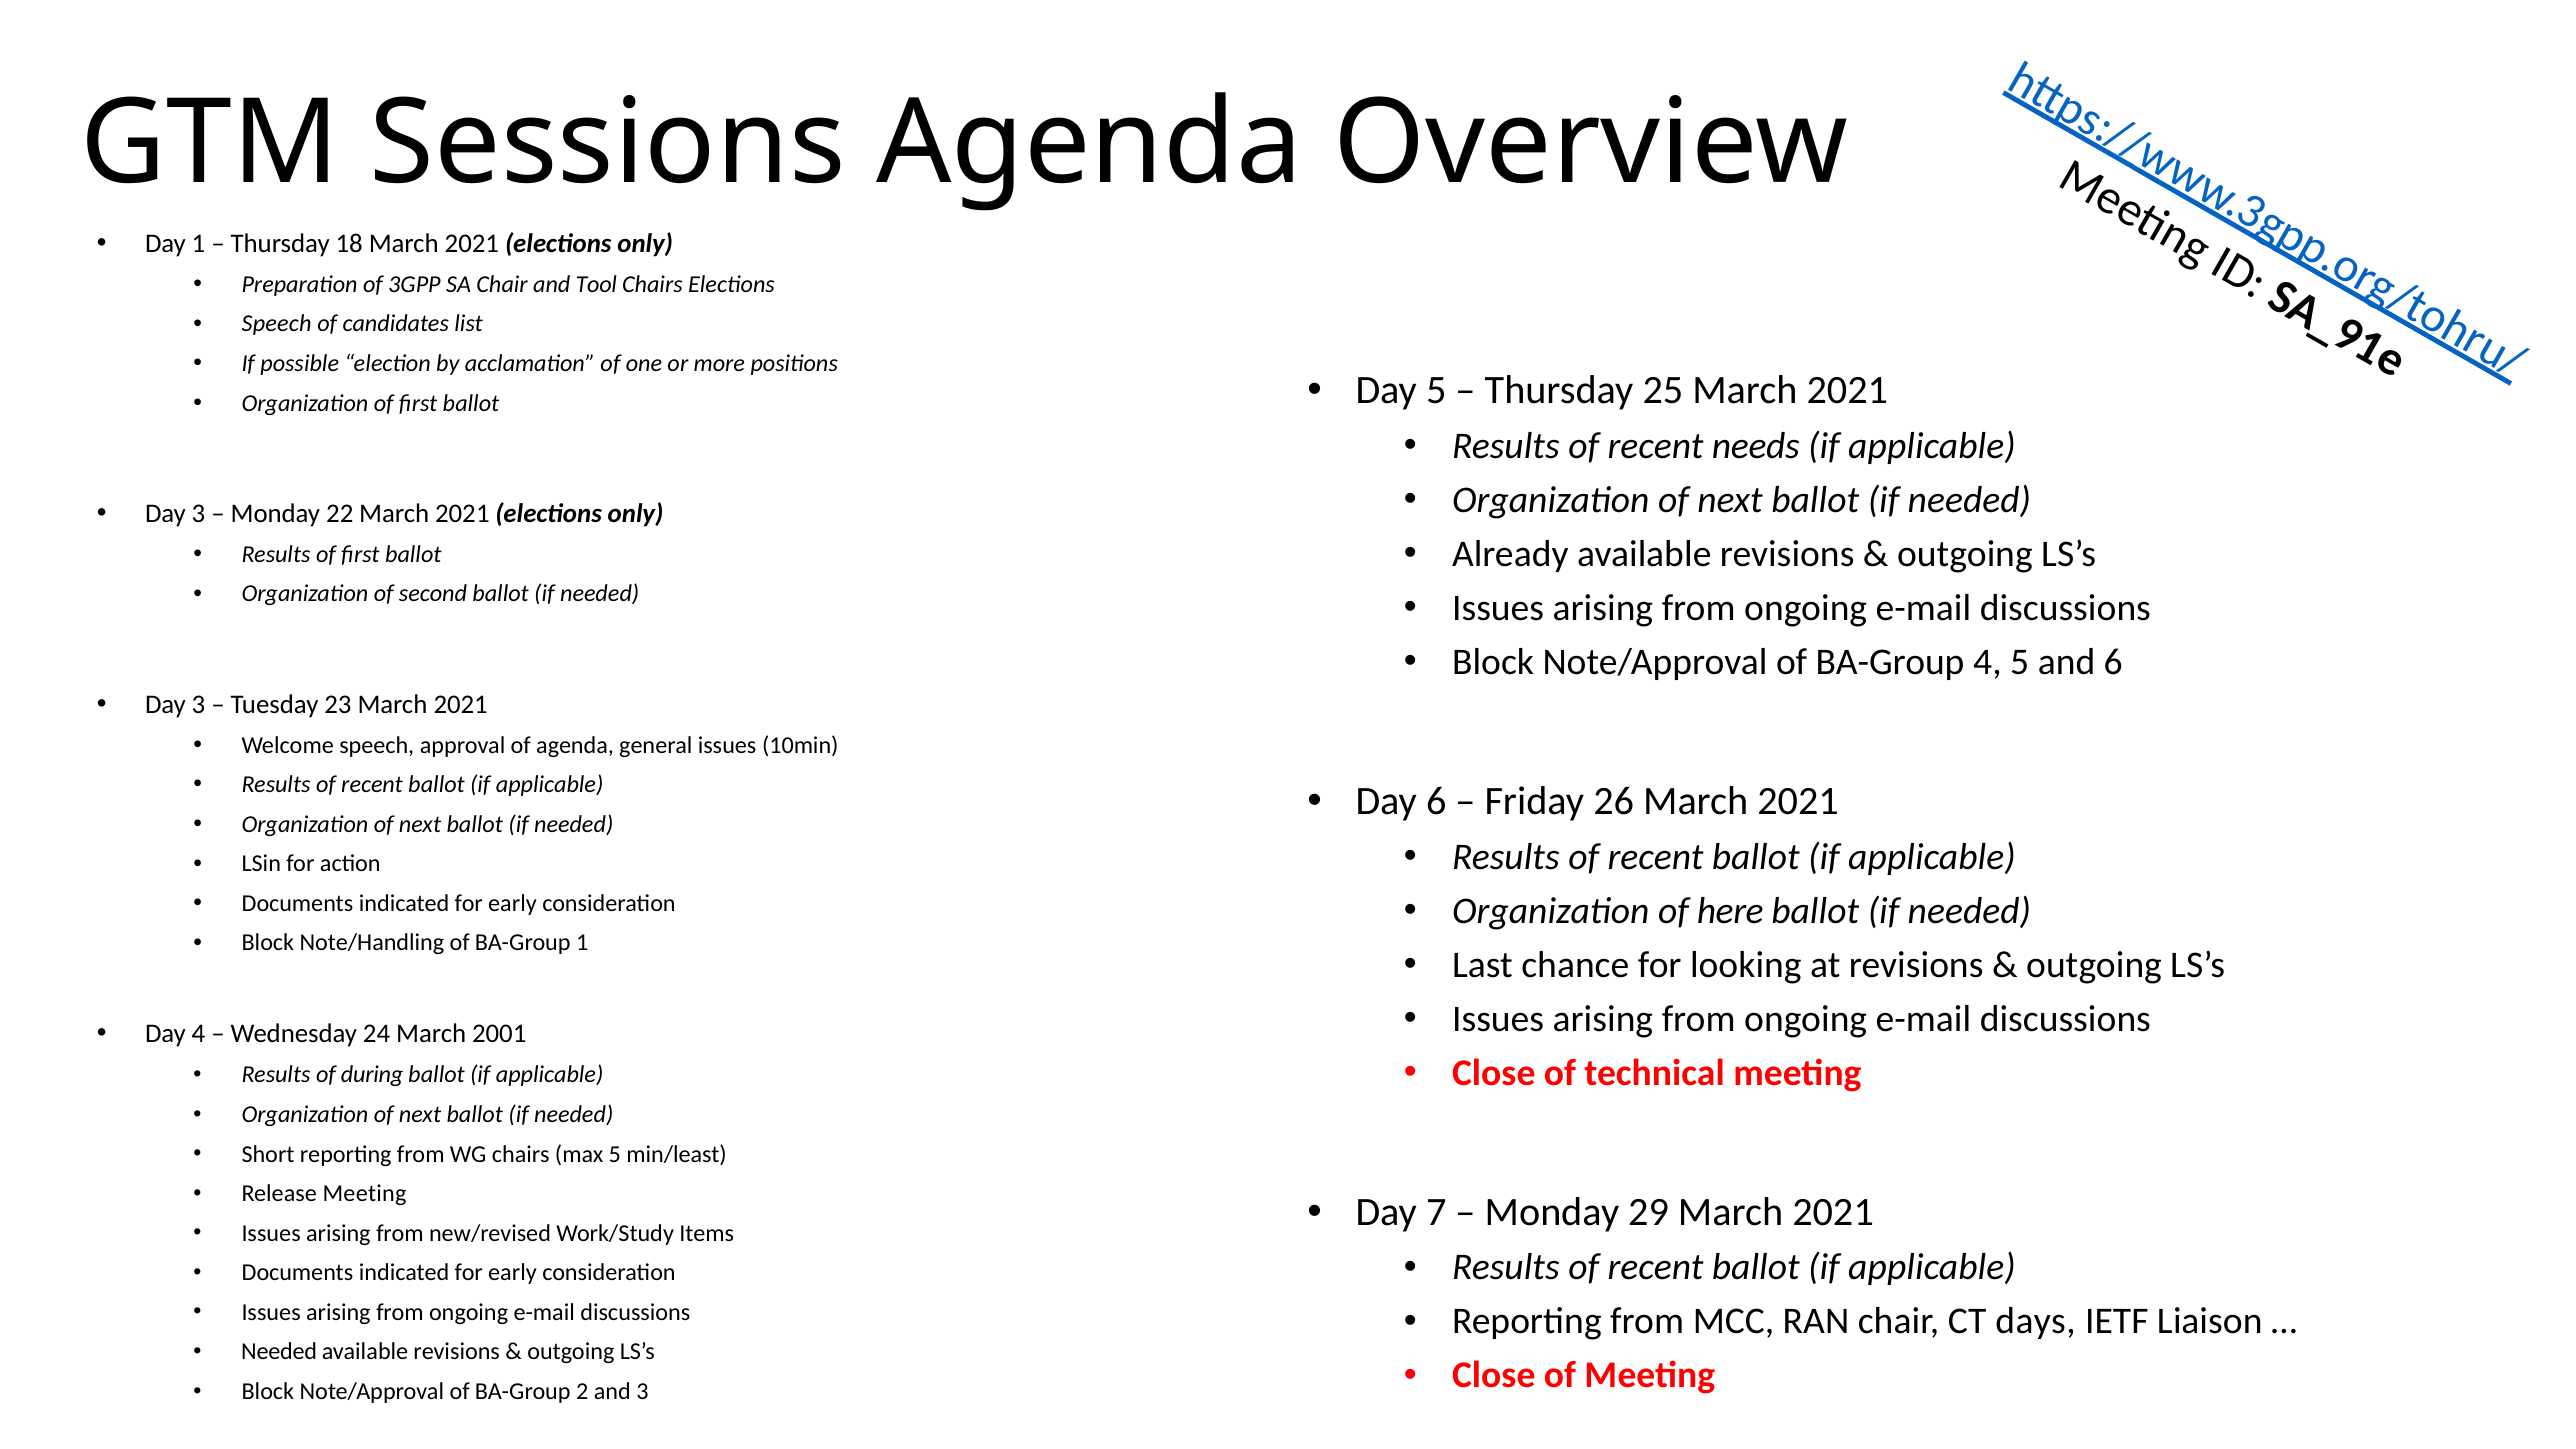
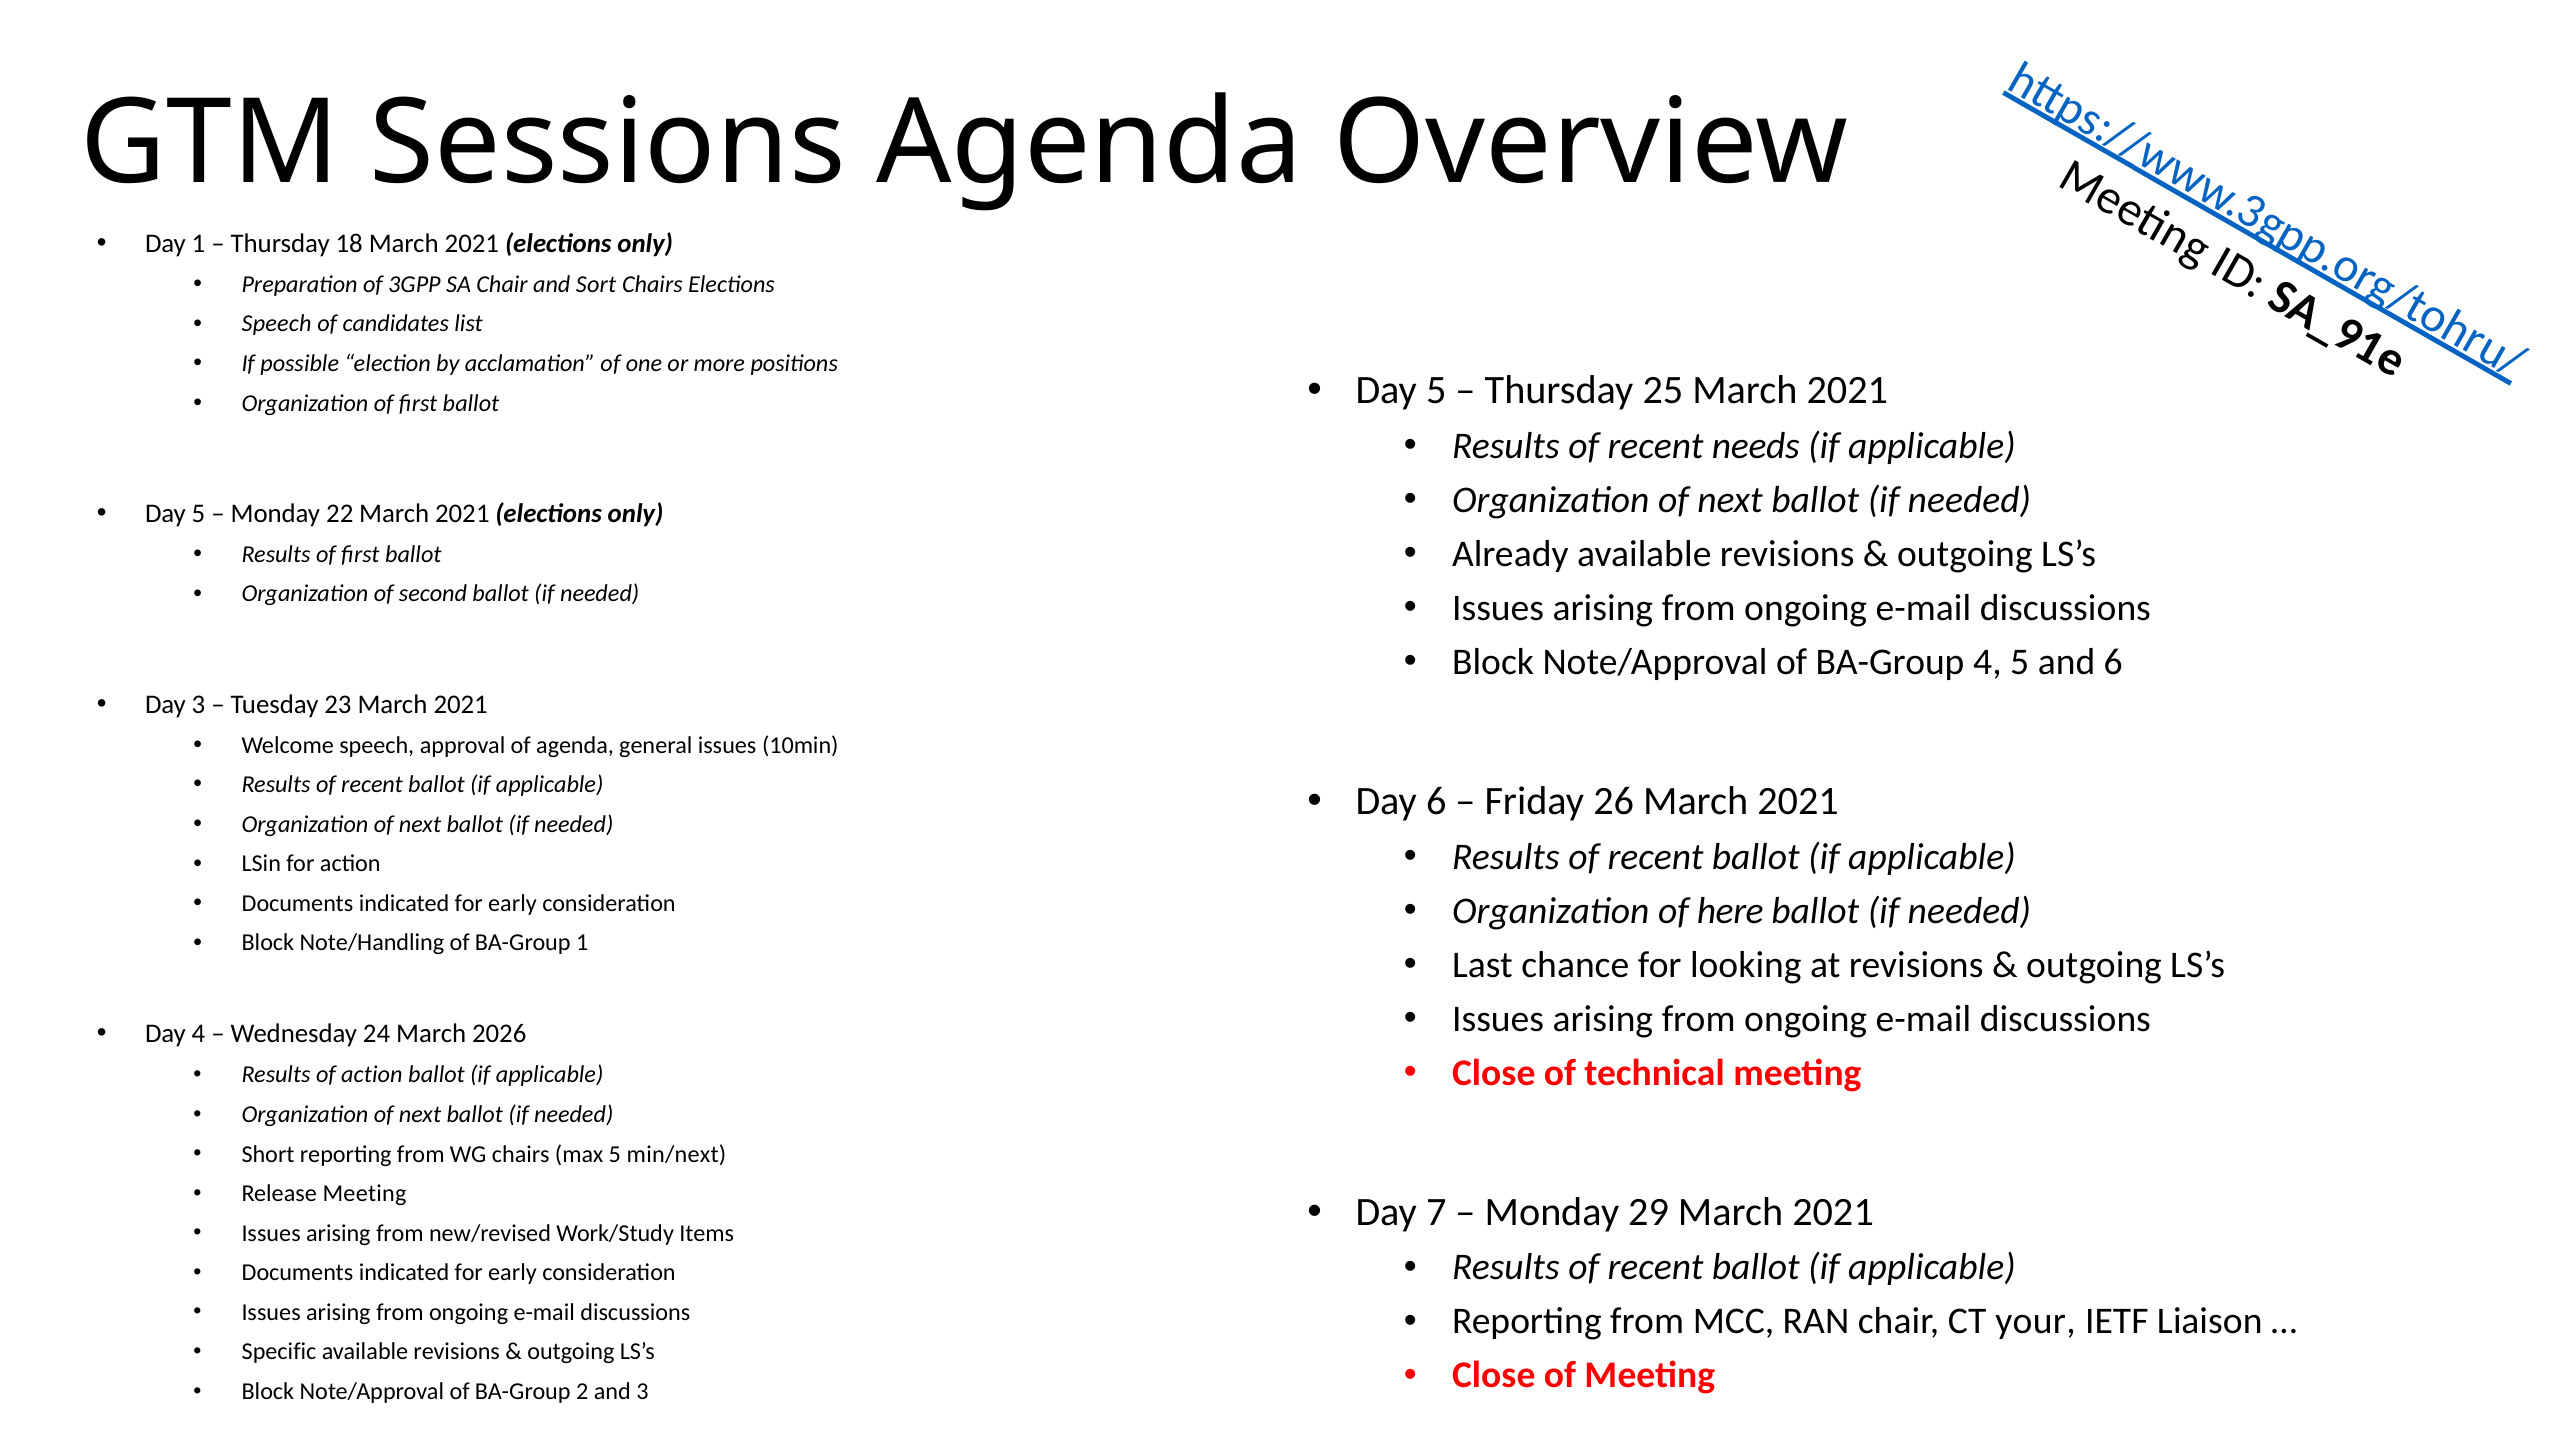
Tool: Tool -> Sort
3 at (199, 513): 3 -> 5
2001: 2001 -> 2026
of during: during -> action
min/least: min/least -> min/next
days: days -> your
Needed at (279, 1352): Needed -> Specific
